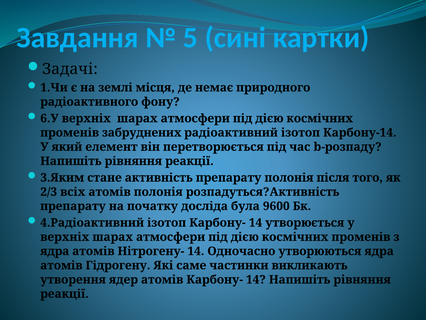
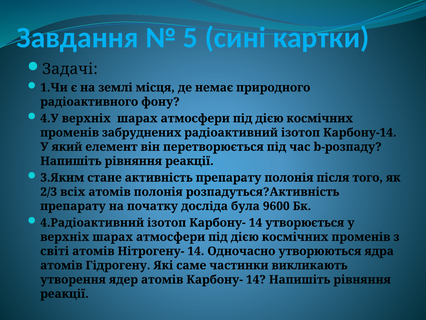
6.У: 6.У -> 4.У
ядра at (55, 251): ядра -> світі
